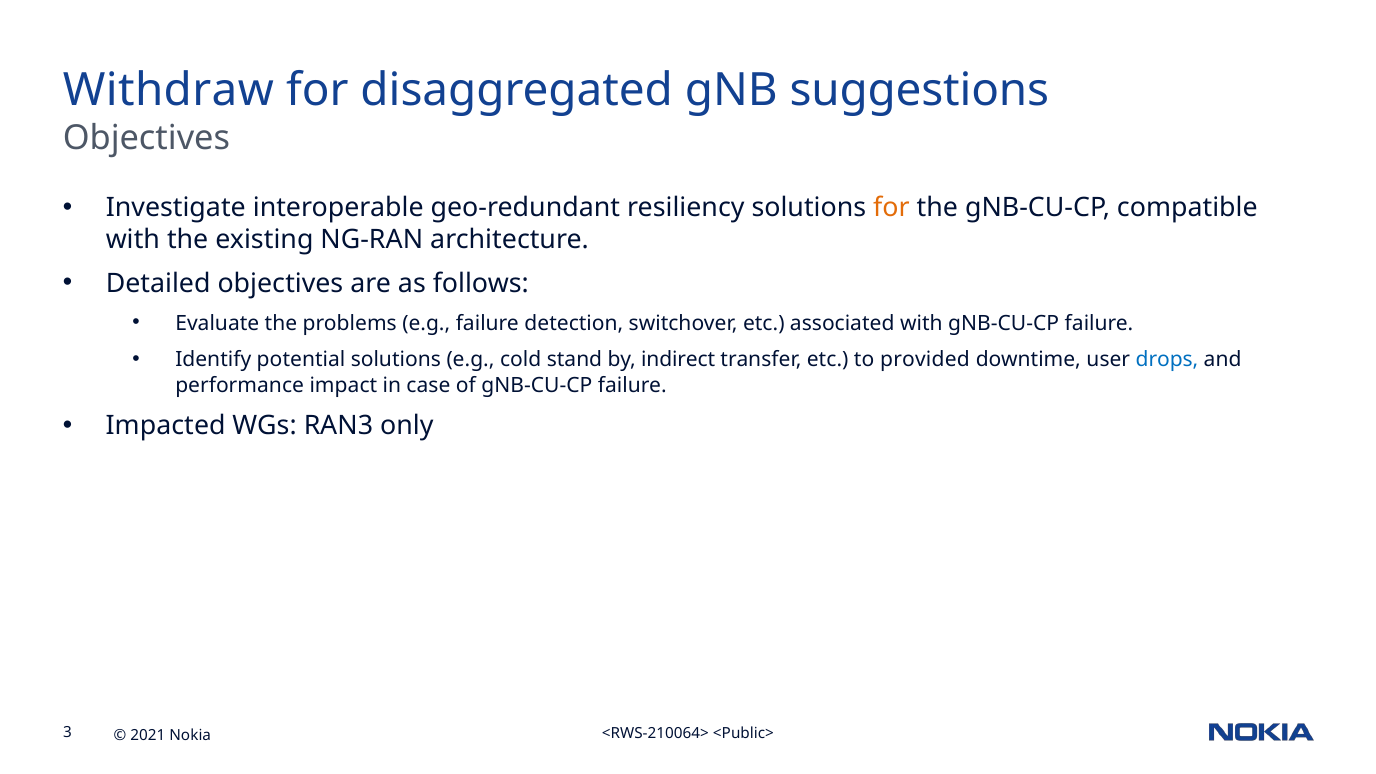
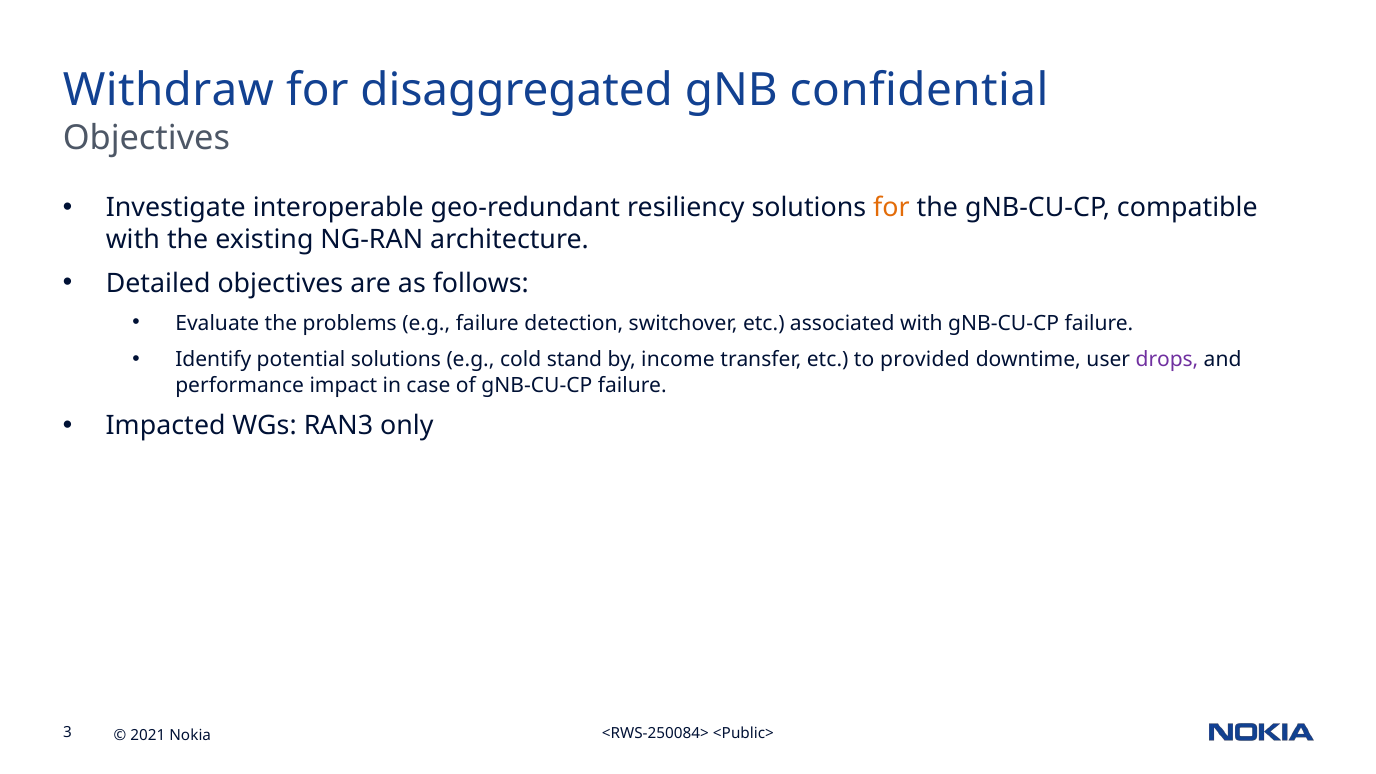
suggestions: suggestions -> confidential
indirect: indirect -> income
drops colour: blue -> purple
<RWS-210064>: <RWS-210064> -> <RWS-250084>
